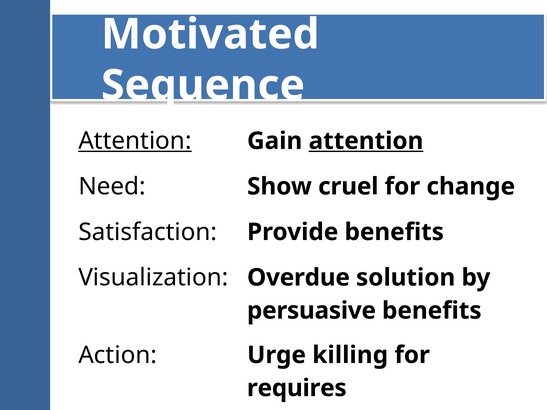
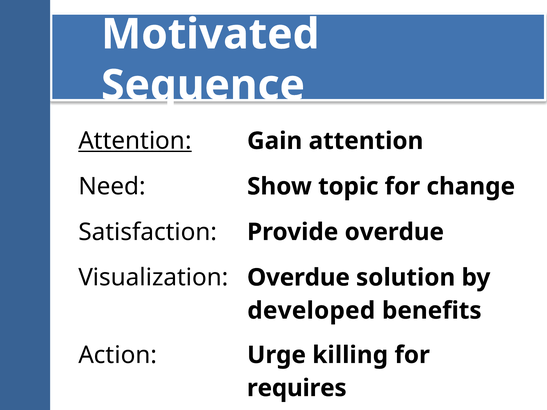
attention at (366, 141) underline: present -> none
cruel: cruel -> topic
Provide benefits: benefits -> overdue
persuasive: persuasive -> developed
